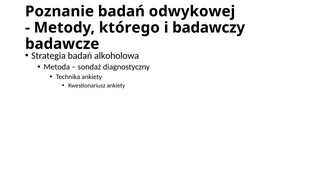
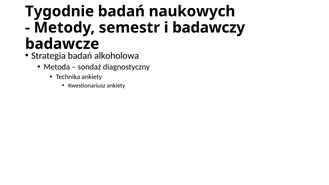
Poznanie: Poznanie -> Tygodnie
odwykowej: odwykowej -> naukowych
którego: którego -> semestr
